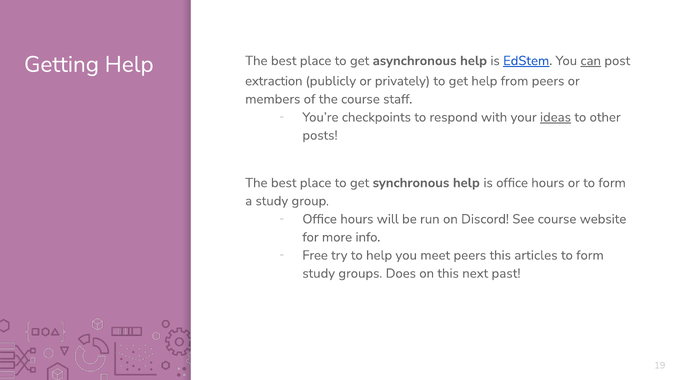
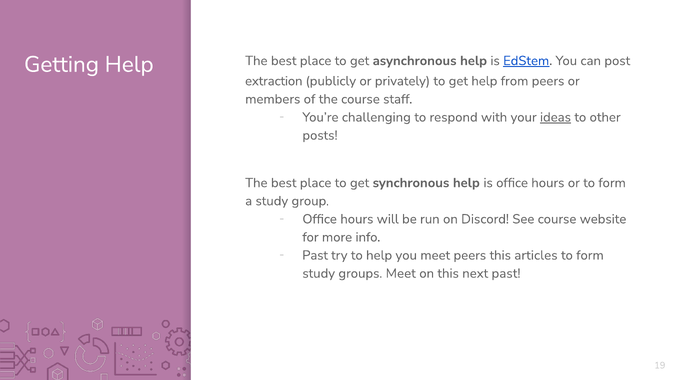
can underline: present -> none
checkpoints: checkpoints -> challenging
Free at (315, 255): Free -> Past
groups Does: Does -> Meet
